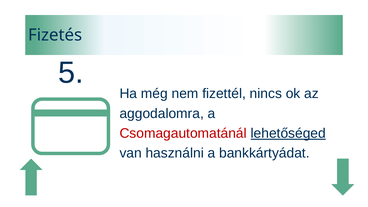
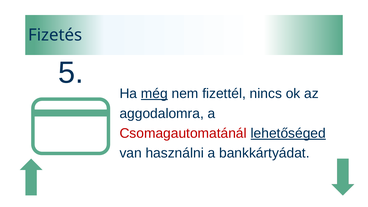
még underline: none -> present
